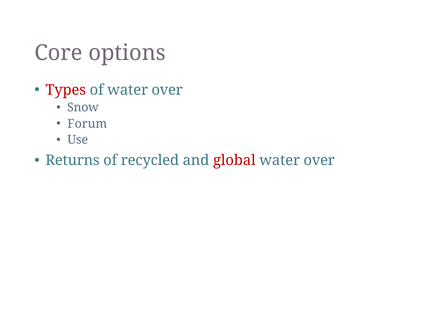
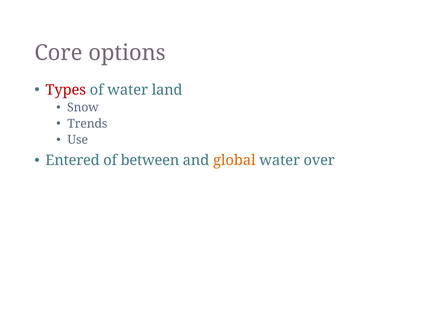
of water over: over -> land
Forum: Forum -> Trends
Returns: Returns -> Entered
recycled: recycled -> between
global colour: red -> orange
